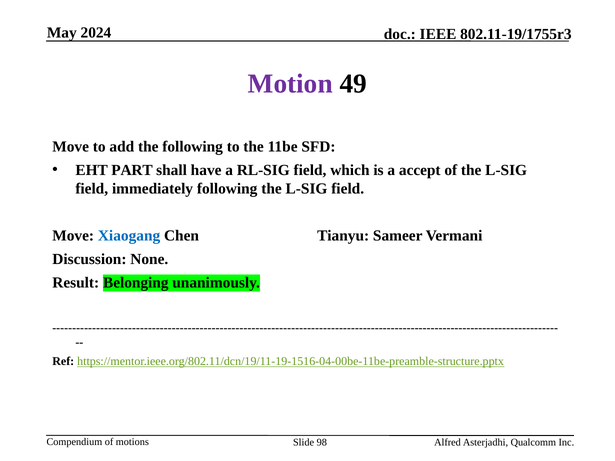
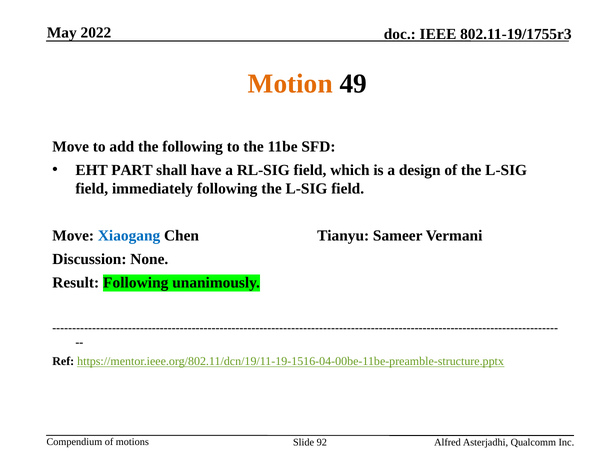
2024: 2024 -> 2022
Motion colour: purple -> orange
accept: accept -> design
Result Belonging: Belonging -> Following
98: 98 -> 92
